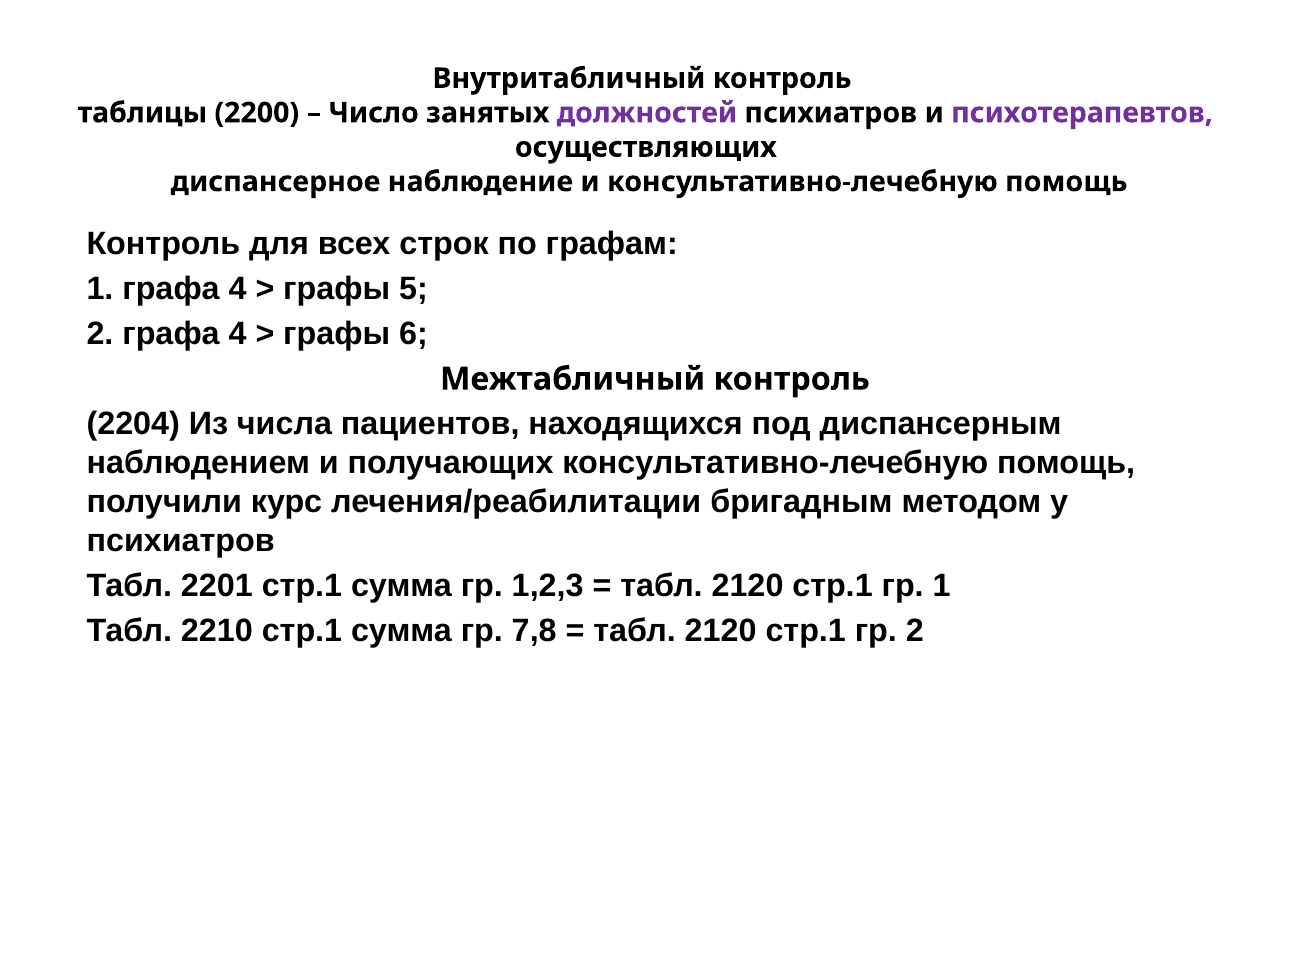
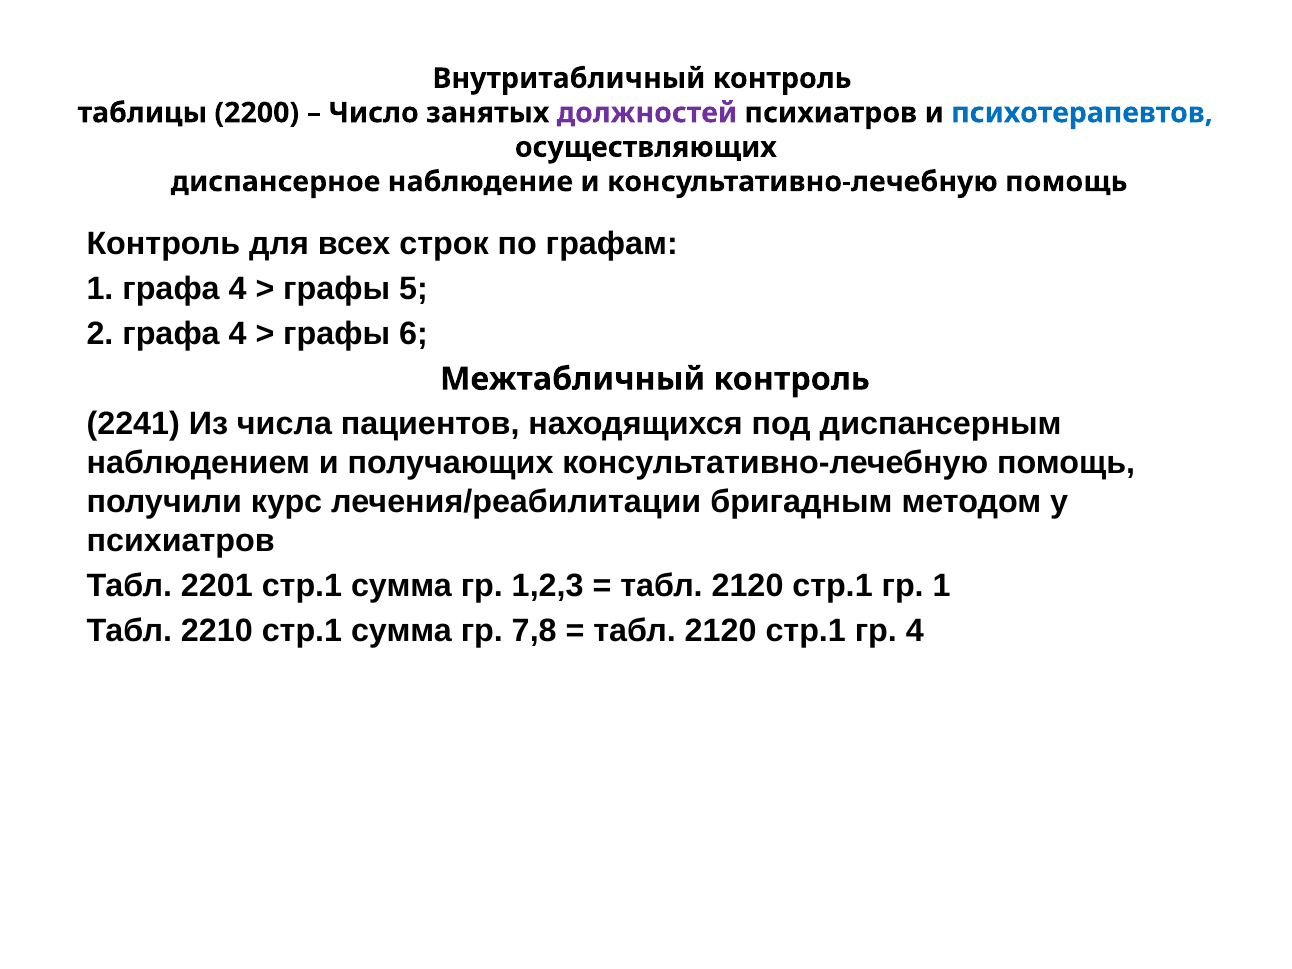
психотерапевтов colour: purple -> blue
2204: 2204 -> 2241
гр 2: 2 -> 4
